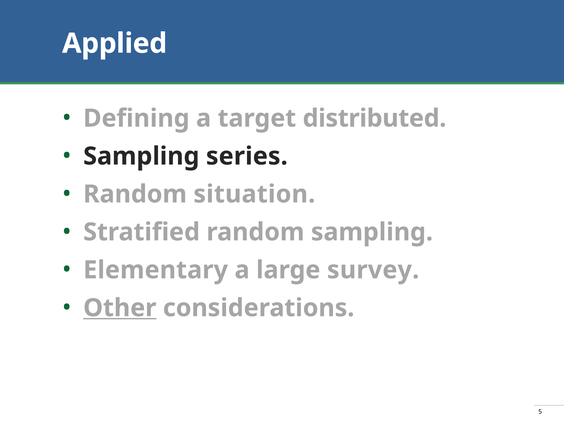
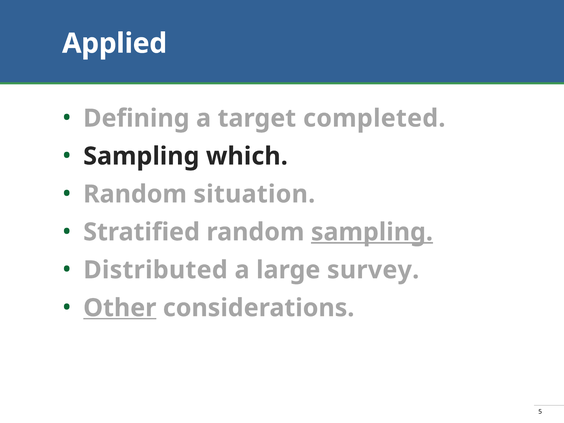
distributed: distributed -> completed
series: series -> which
sampling at (372, 232) underline: none -> present
Elementary: Elementary -> Distributed
